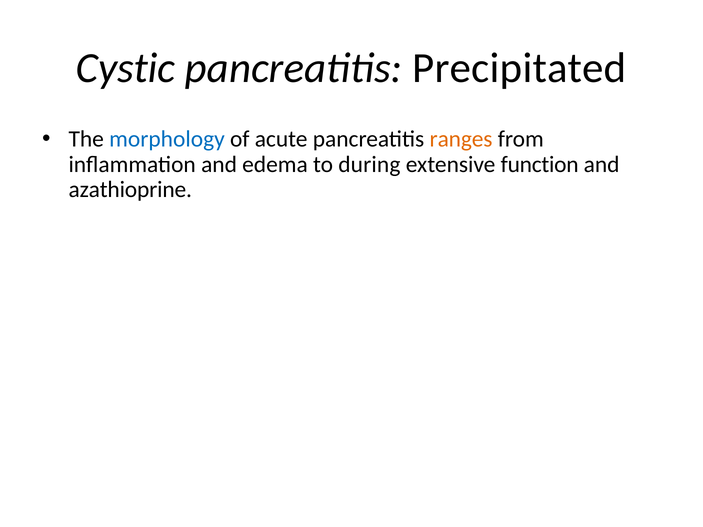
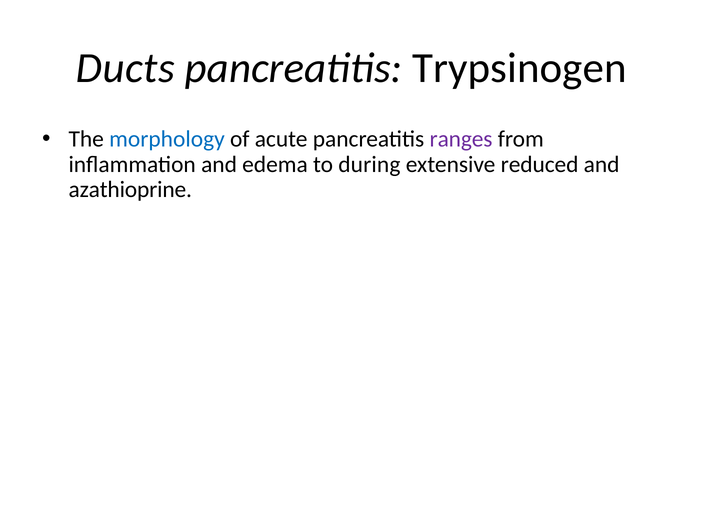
Cystic: Cystic -> Ducts
Precipitated: Precipitated -> Trypsinogen
ranges colour: orange -> purple
function: function -> reduced
